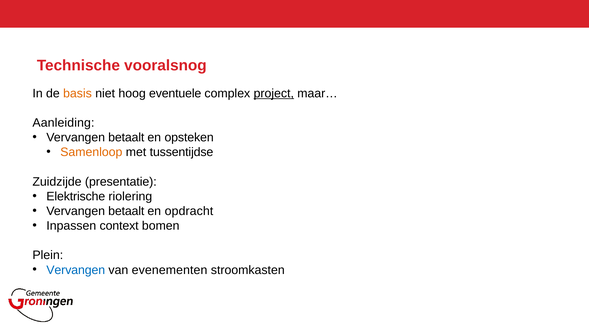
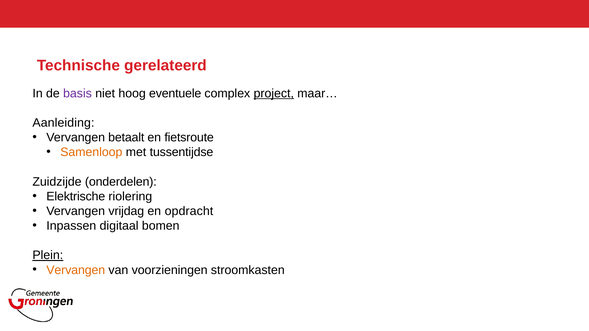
vooralsnog: vooralsnog -> gerelateerd
basis colour: orange -> purple
opsteken: opsteken -> fietsroute
presentatie: presentatie -> onderdelen
betaalt at (126, 211): betaalt -> vrijdag
context: context -> digitaal
Plein underline: none -> present
Vervangen at (76, 270) colour: blue -> orange
evenementen: evenementen -> voorzieningen
